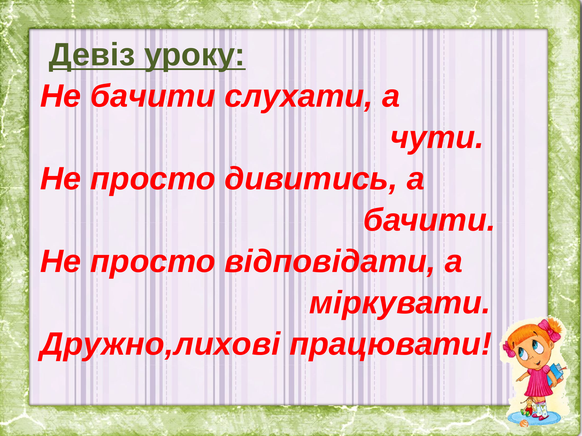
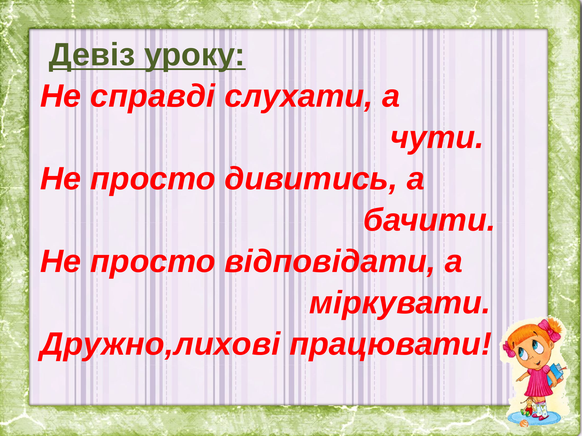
Не бачити: бачити -> справді
